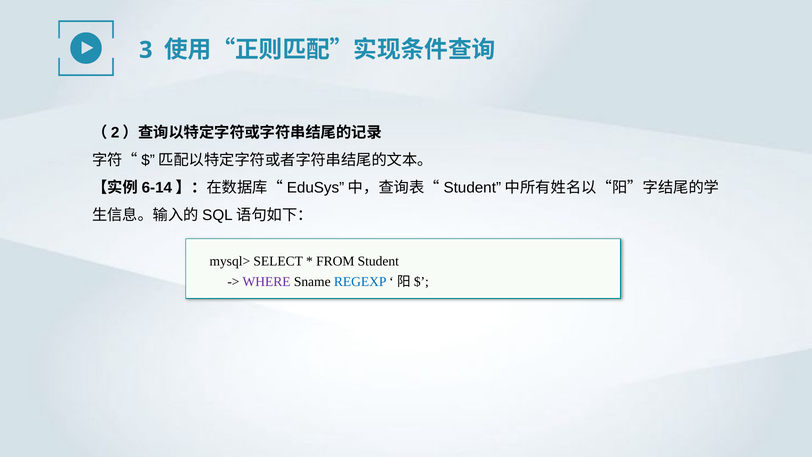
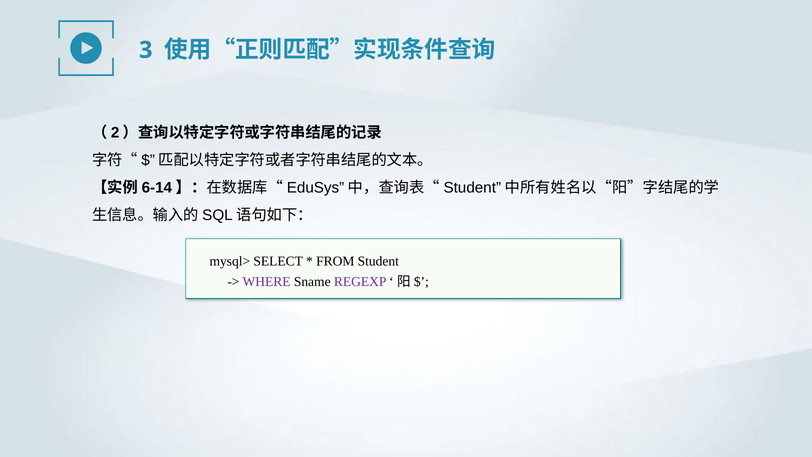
REGEXP colour: blue -> purple
